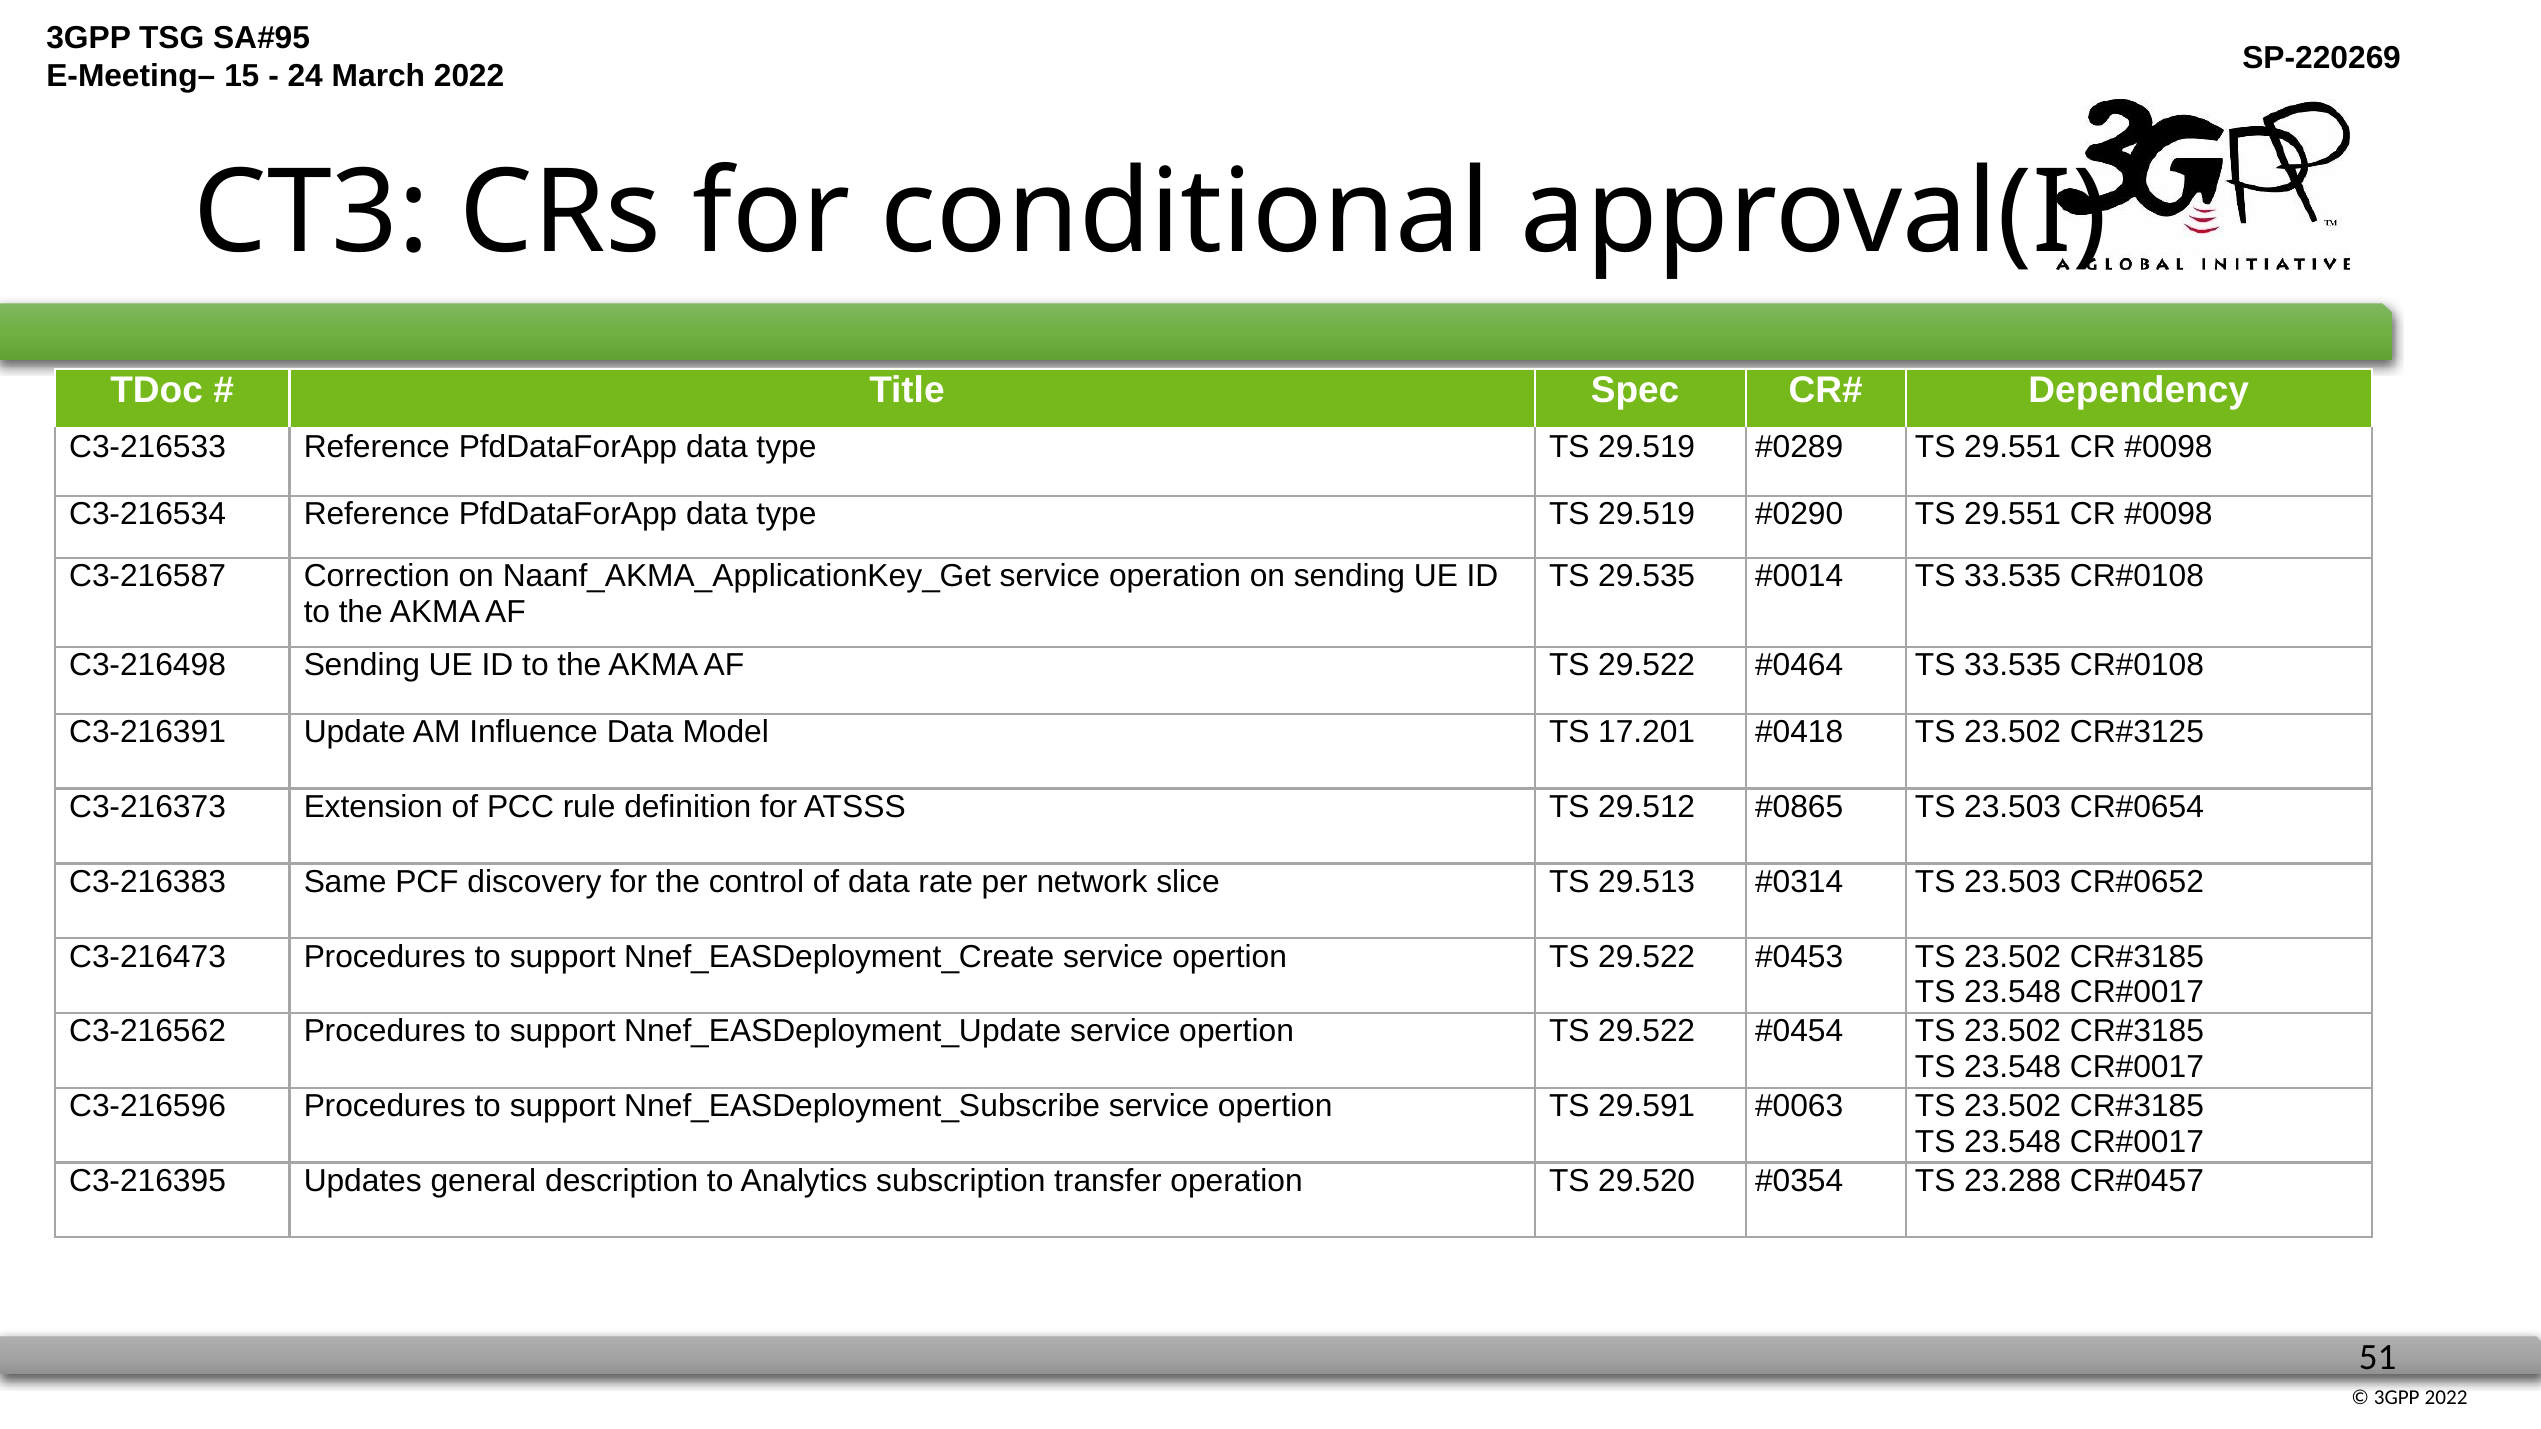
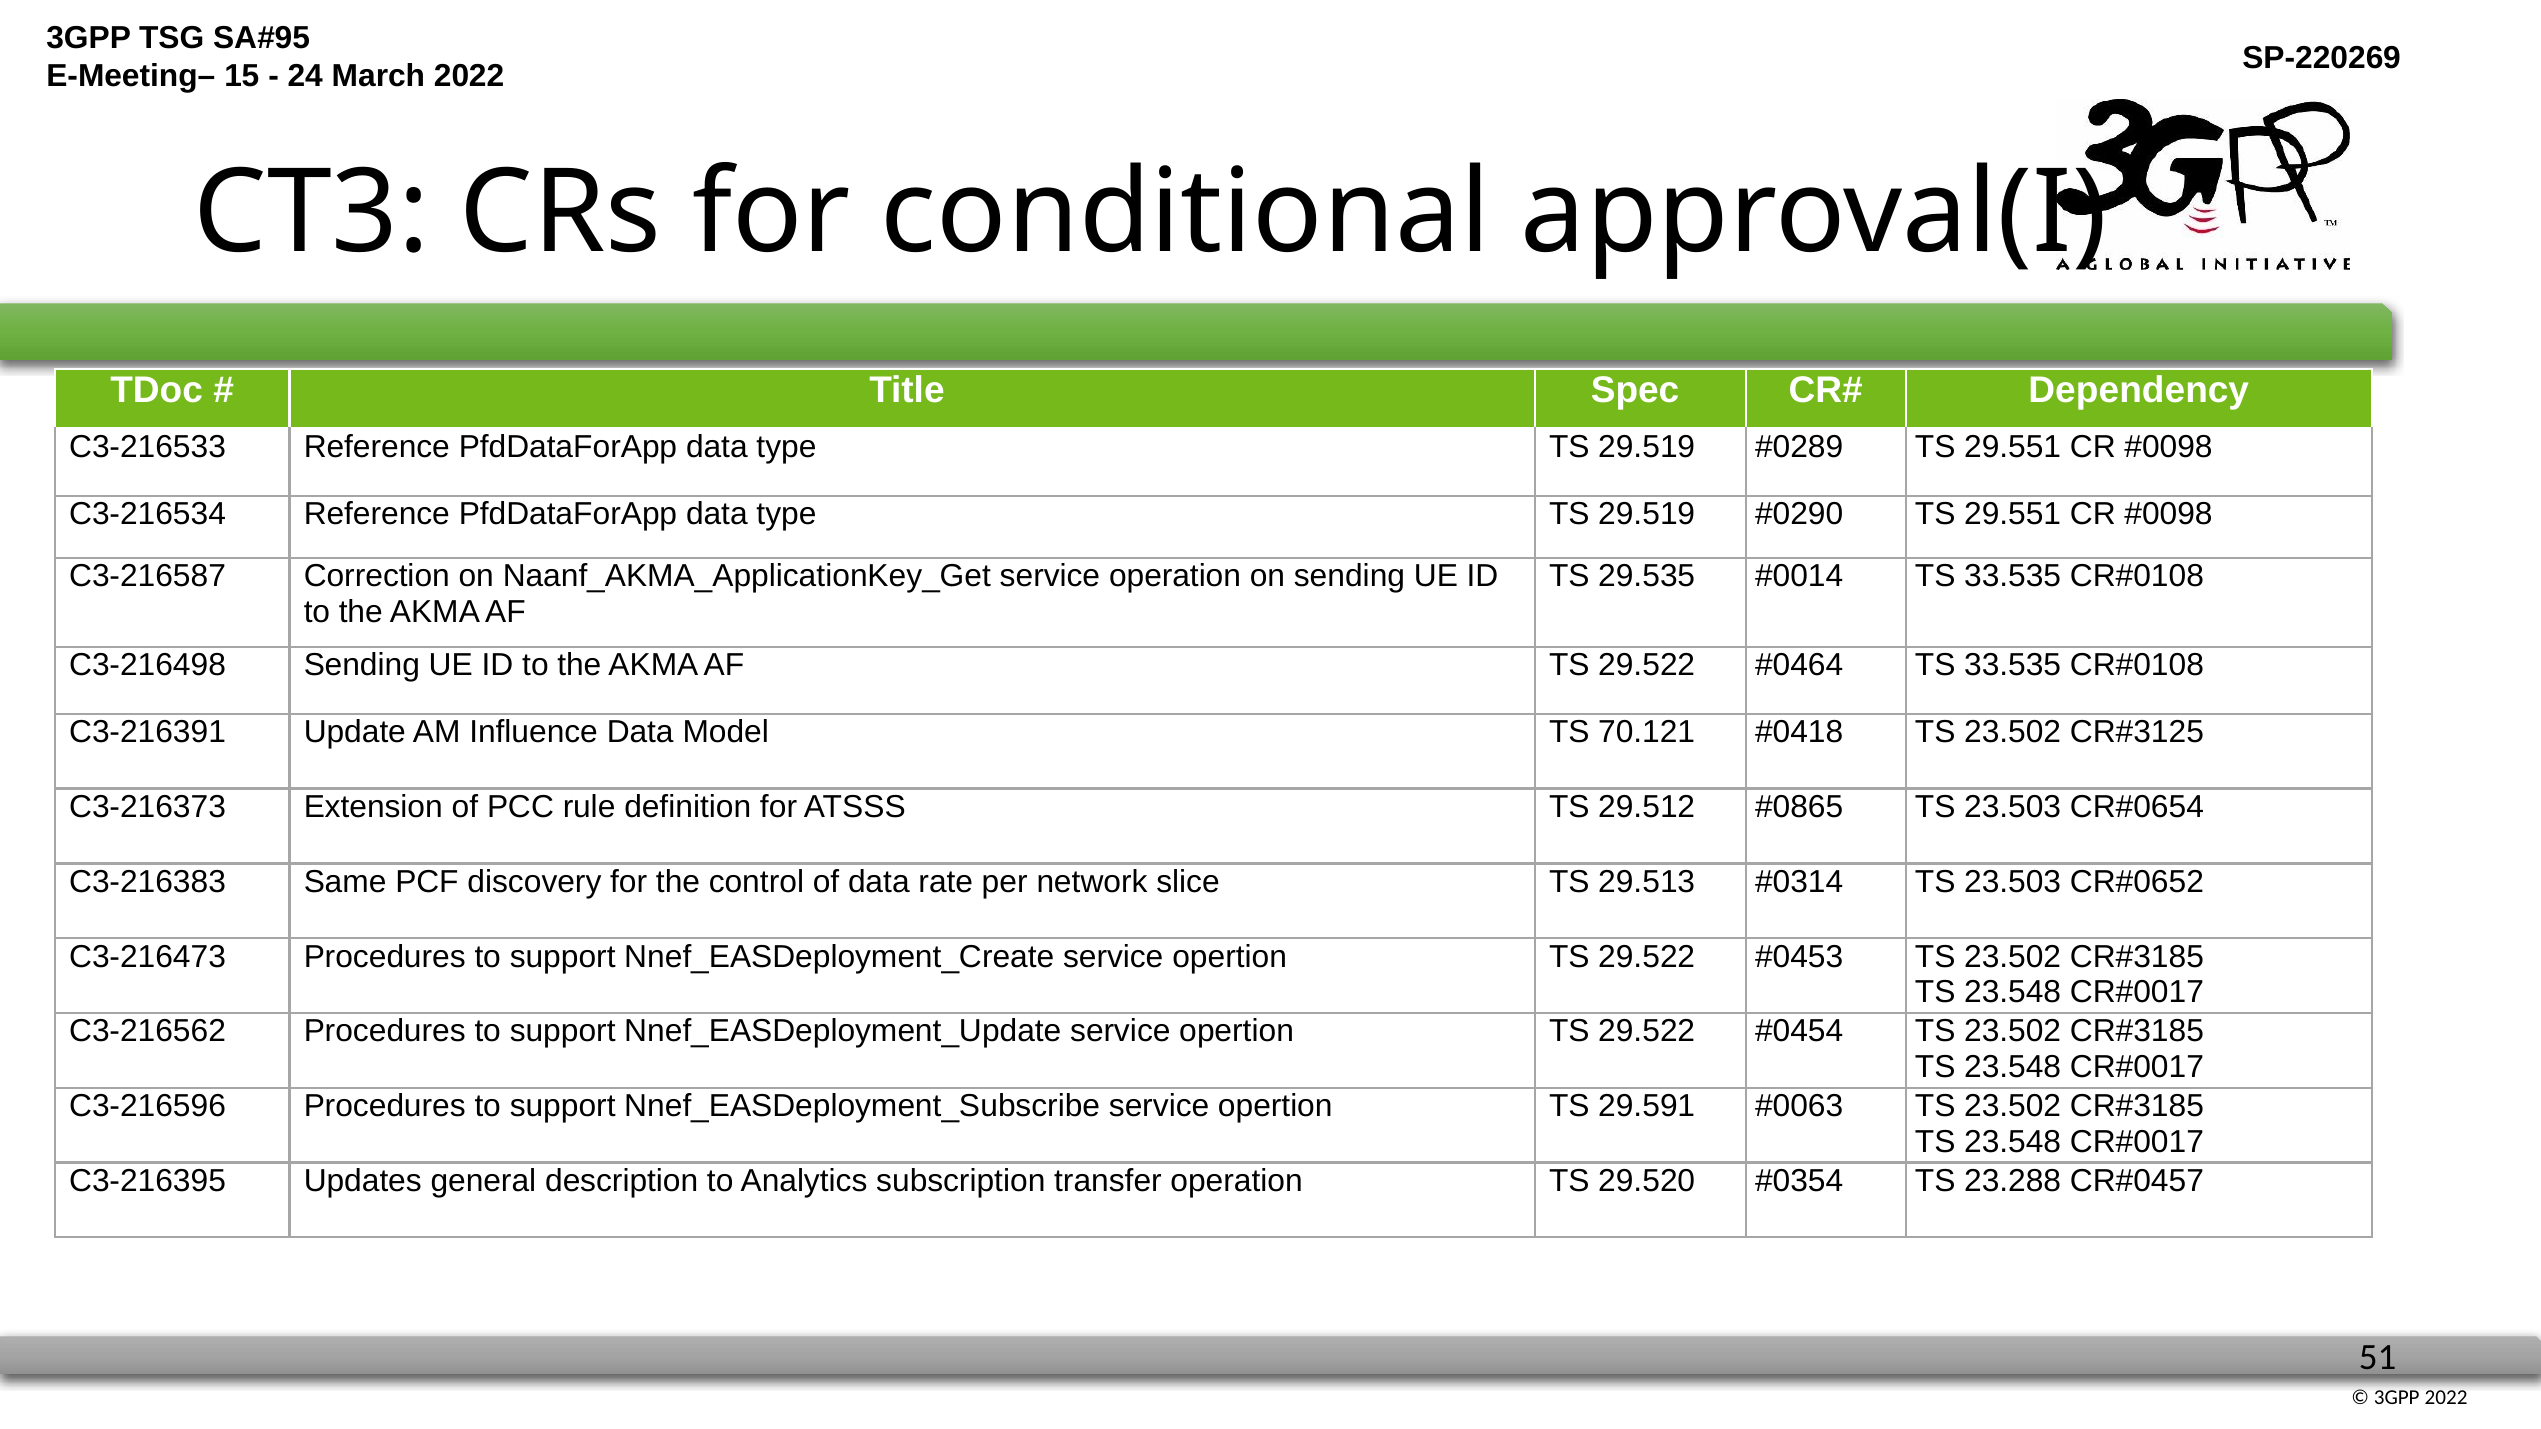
17.201: 17.201 -> 70.121
